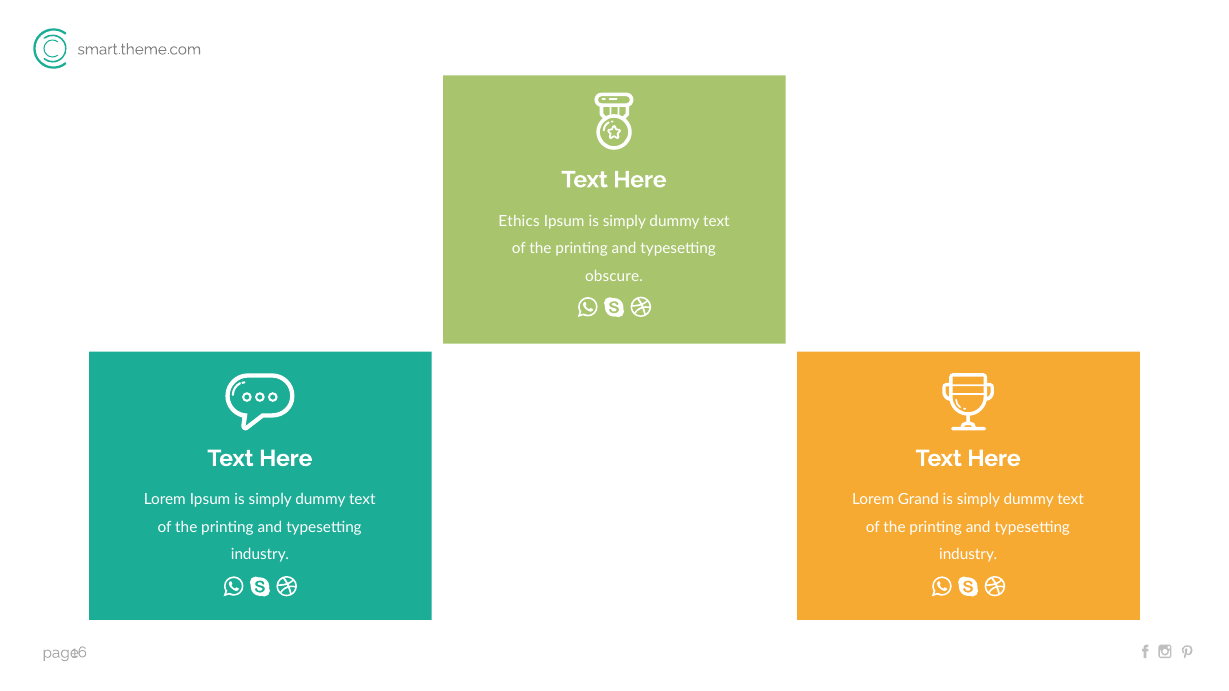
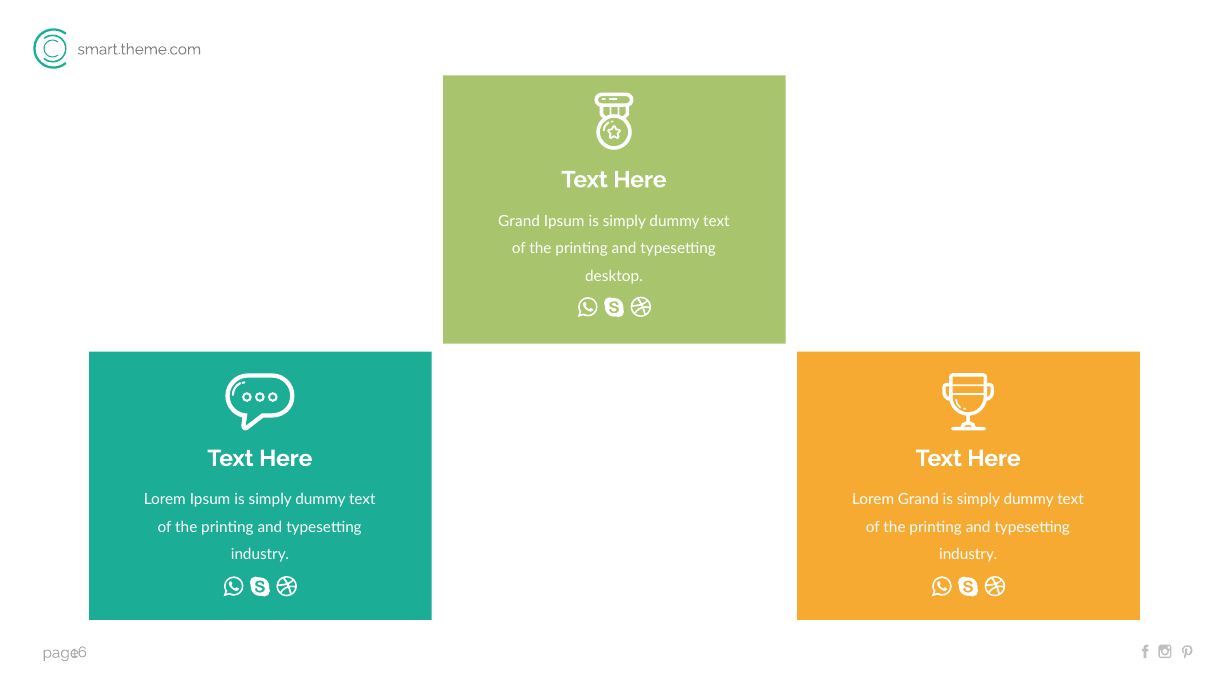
Ethics at (519, 221): Ethics -> Grand
obscure: obscure -> desktop
